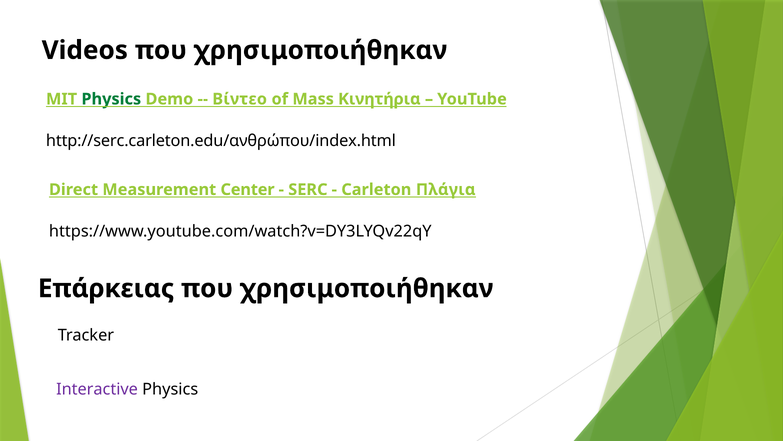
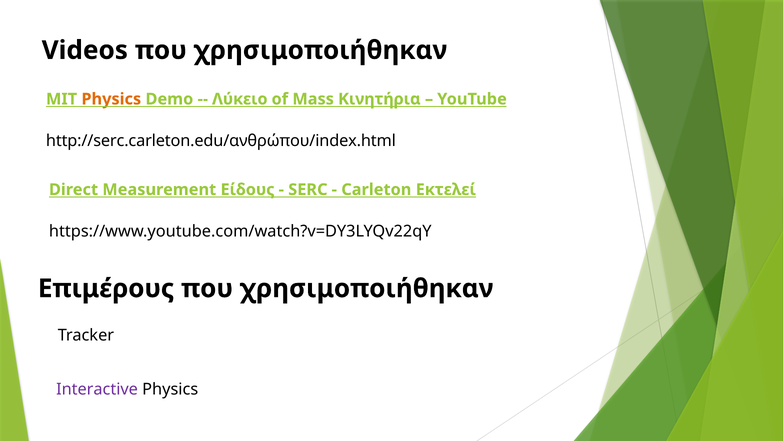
Physics at (111, 99) colour: green -> orange
Βίντεο: Βίντεο -> Λύκειο
Center: Center -> Είδους
Πλάγια: Πλάγια -> Εκτελεί
Επάρκειας: Επάρκειας -> Επιμέρους
